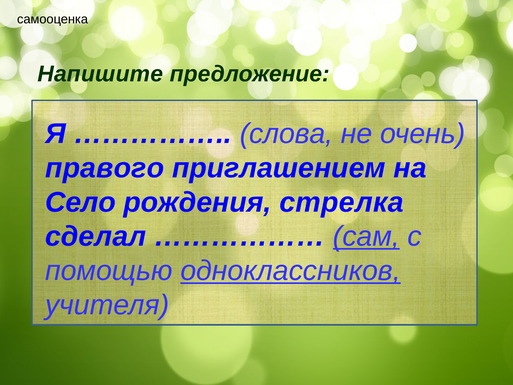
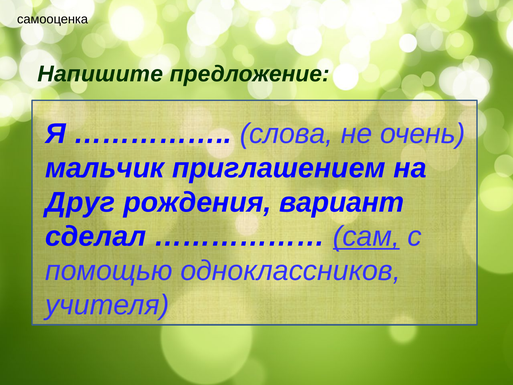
правого: правого -> мальчик
Село: Село -> Друг
стрелка: стрелка -> вариант
одноклассников underline: present -> none
